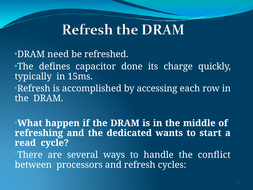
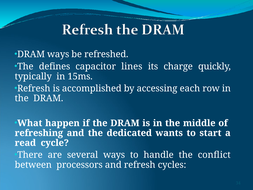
DRAM need: need -> ways
done: done -> lines
